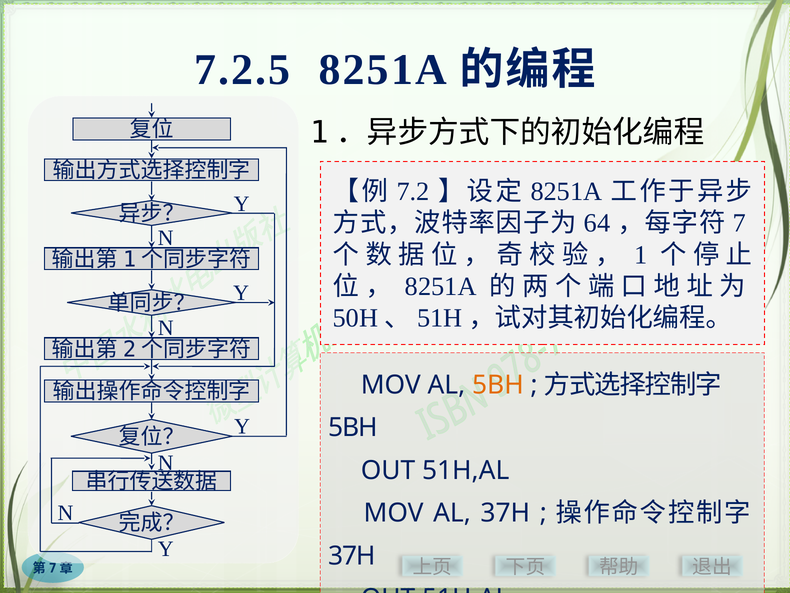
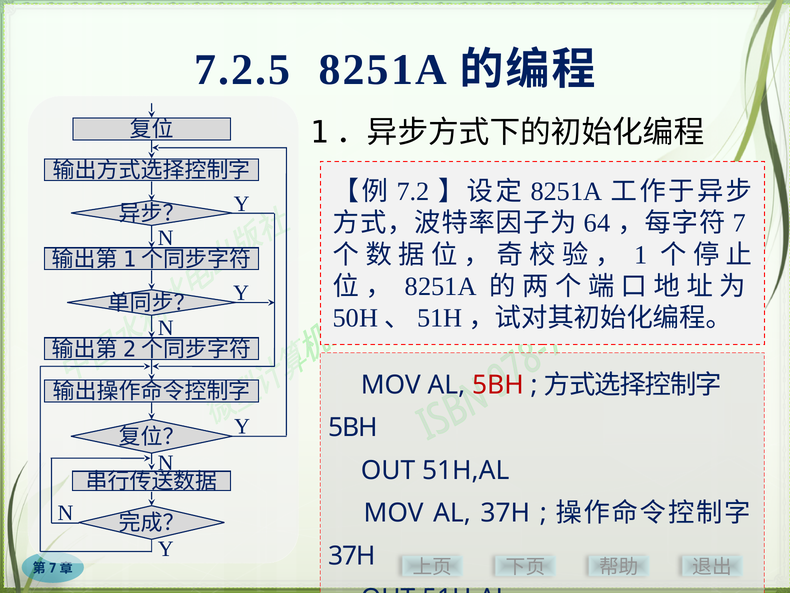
5BH at (498, 385) colour: orange -> red
